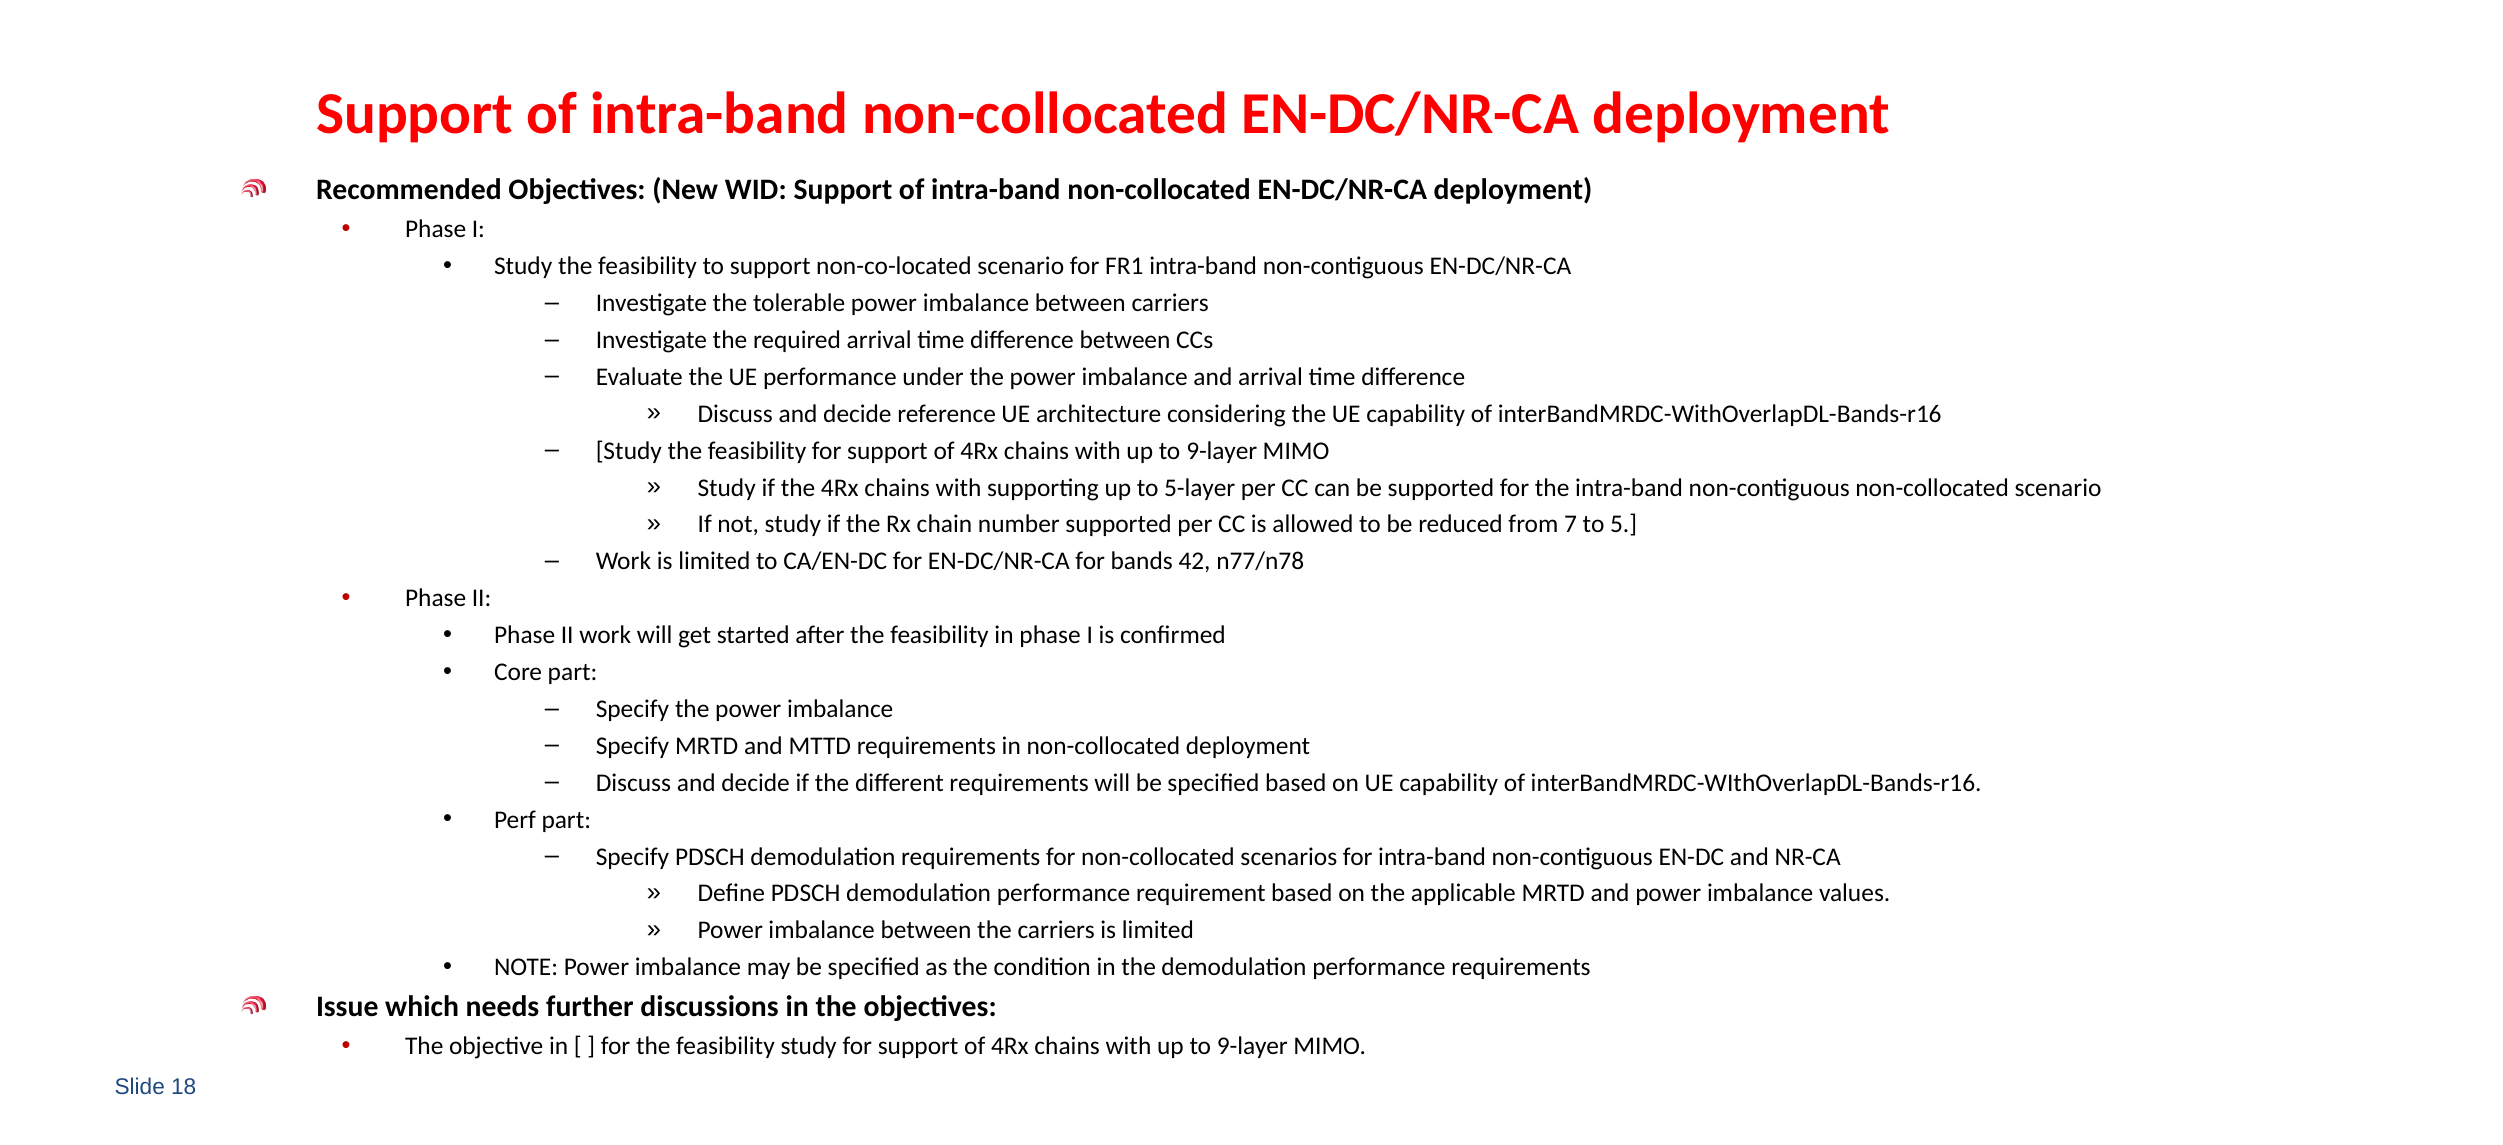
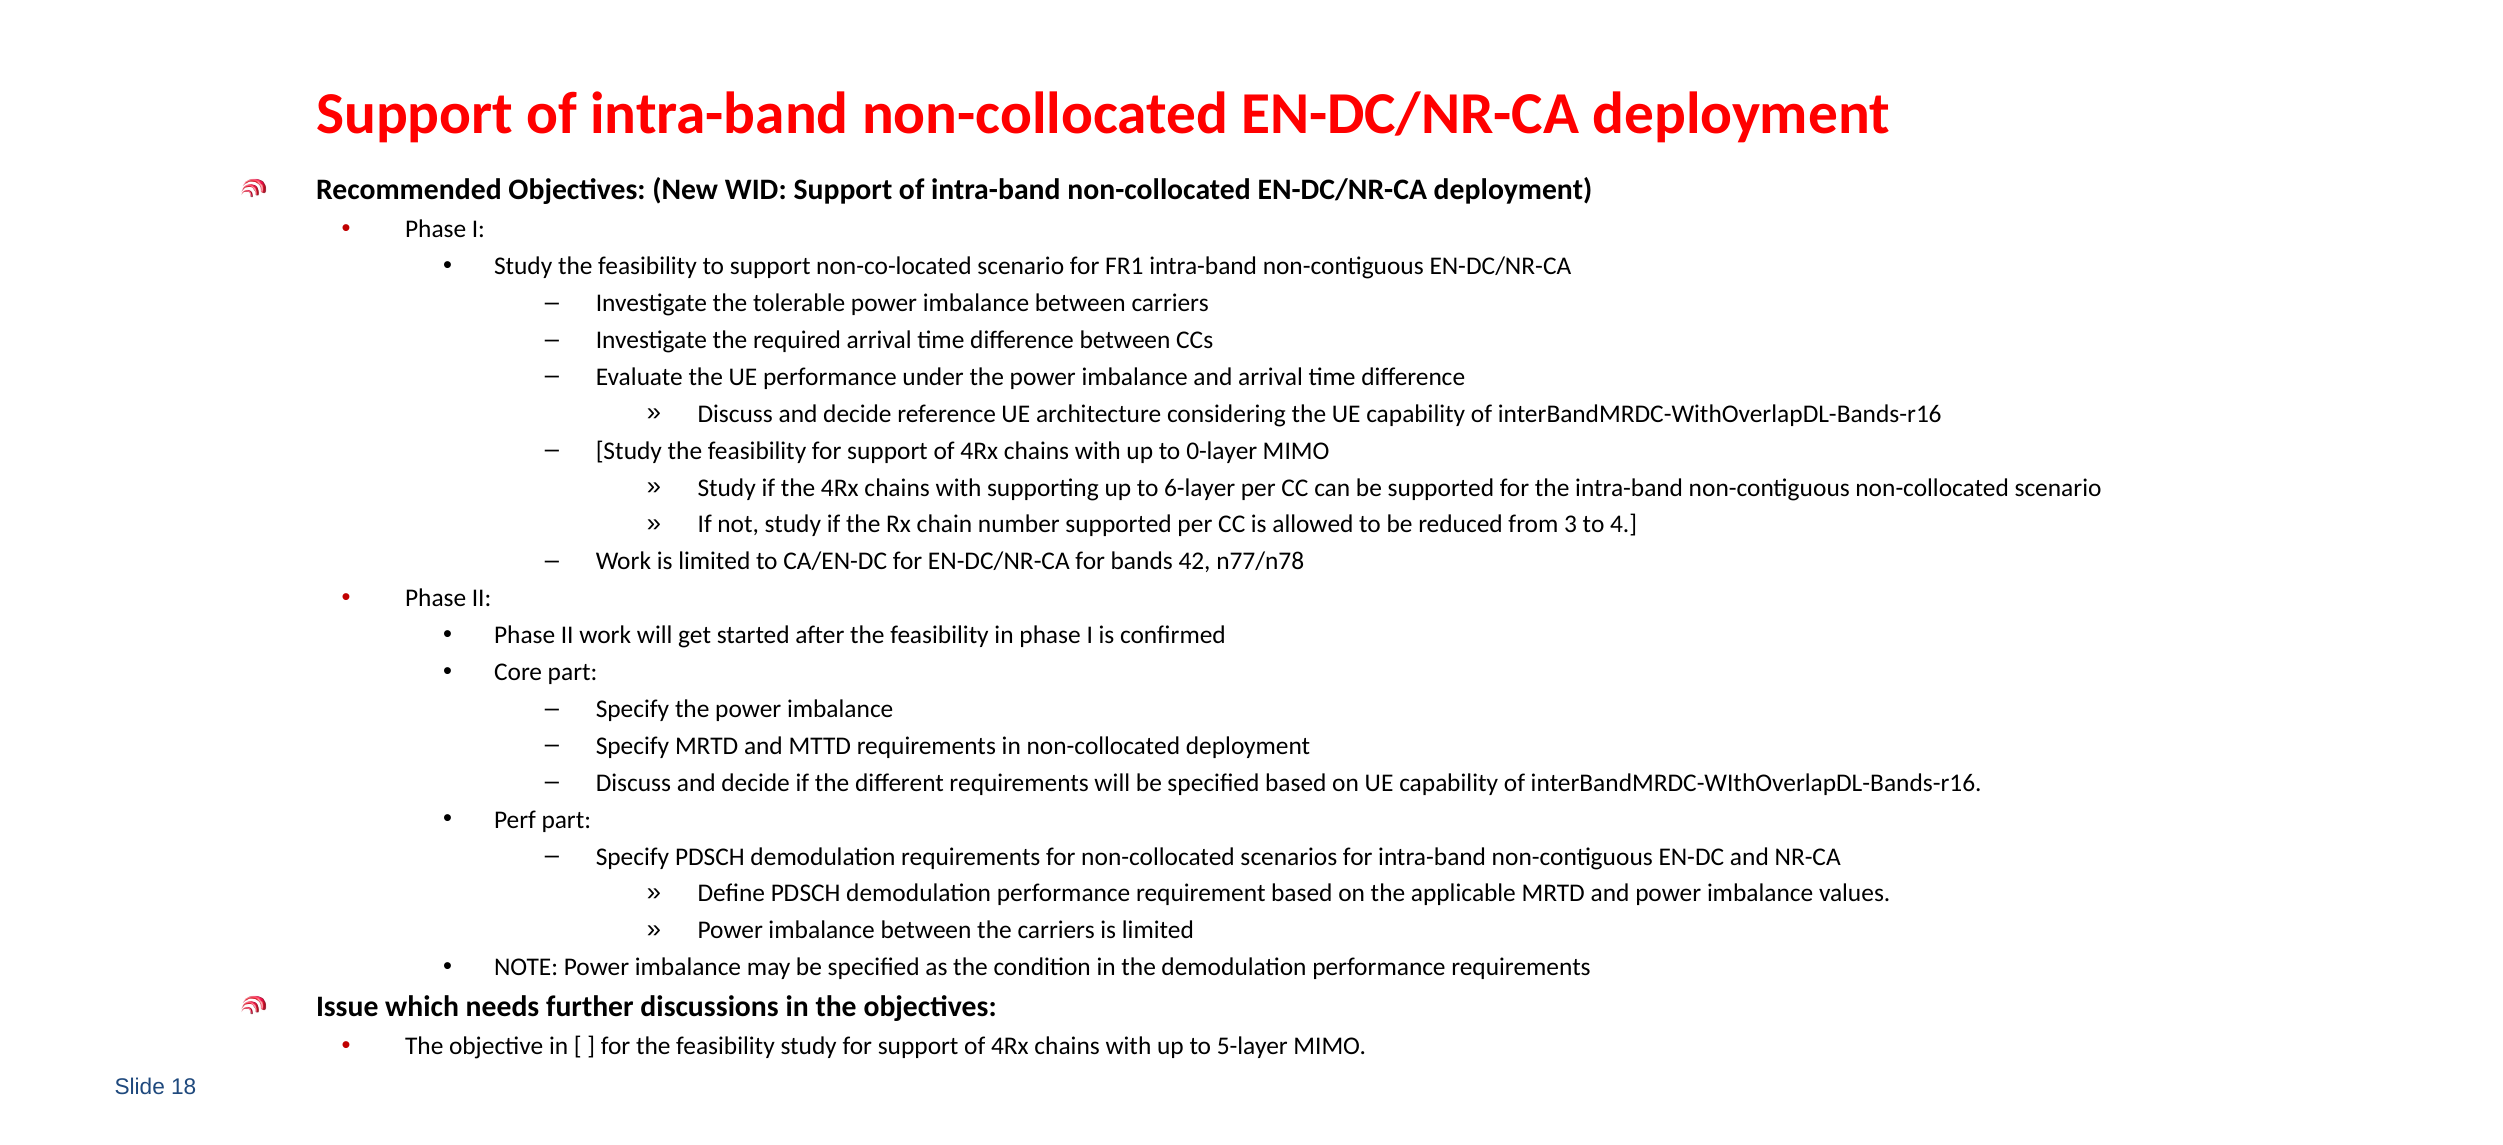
9-layer at (1222, 451): 9-layer -> 0-layer
5-layer: 5-layer -> 6-layer
7: 7 -> 3
5: 5 -> 4
9-layer at (1252, 1046): 9-layer -> 5-layer
